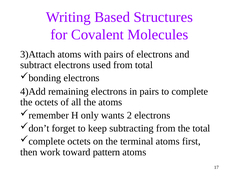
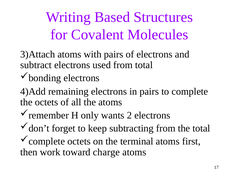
pattern: pattern -> charge
